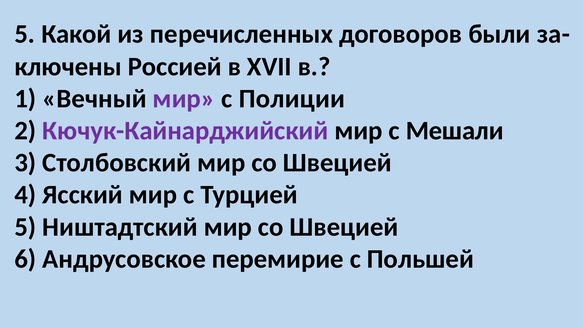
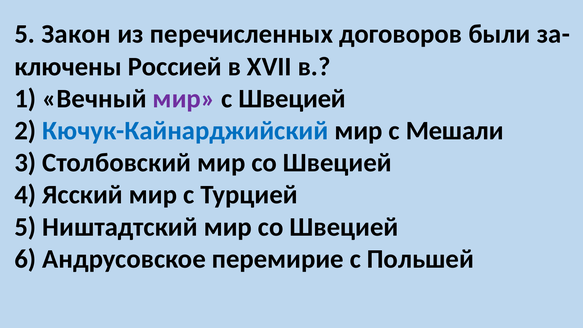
Какой: Какой -> Закон
с Полиции: Полиции -> Швецией
Кючук-Кайнарджийский colour: purple -> blue
